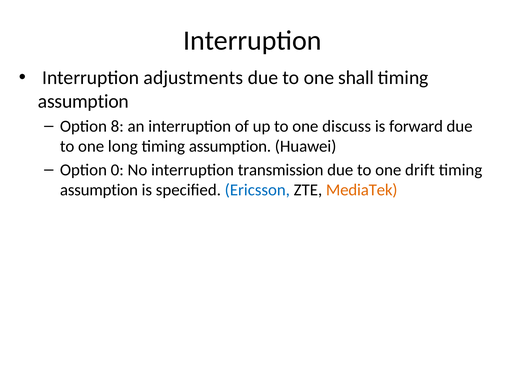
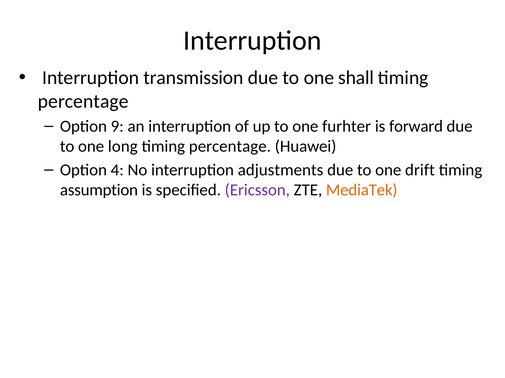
adjustments: adjustments -> transmission
assumption at (83, 101): assumption -> percentage
8: 8 -> 9
discuss: discuss -> furhter
assumption at (230, 147): assumption -> percentage
0: 0 -> 4
transmission: transmission -> adjustments
Ericsson colour: blue -> purple
